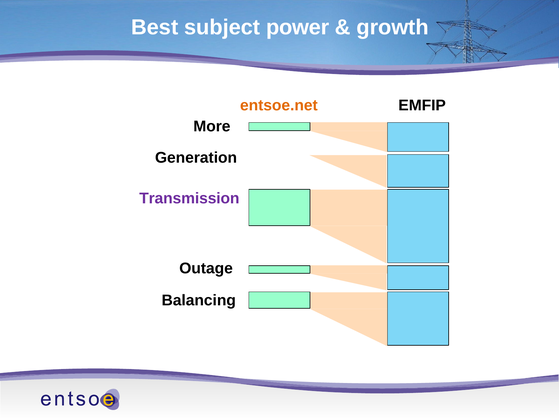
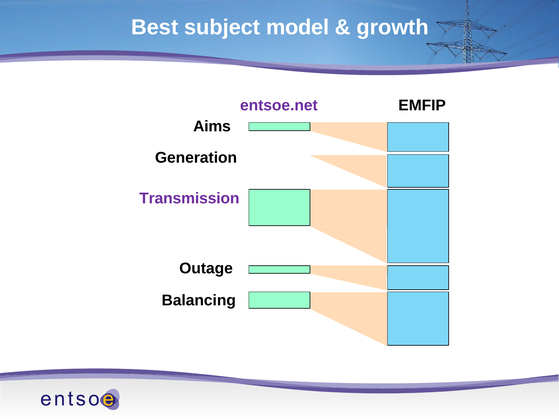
power: power -> model
entsoe.net colour: orange -> purple
More: More -> Aims
